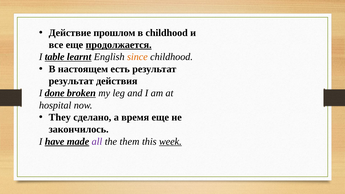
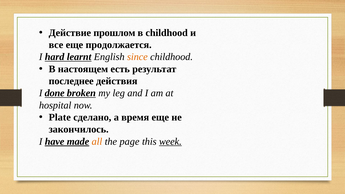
продолжается underline: present -> none
table: table -> hard
результат at (71, 81): результат -> последнее
They: They -> Plate
all colour: purple -> orange
them: them -> page
